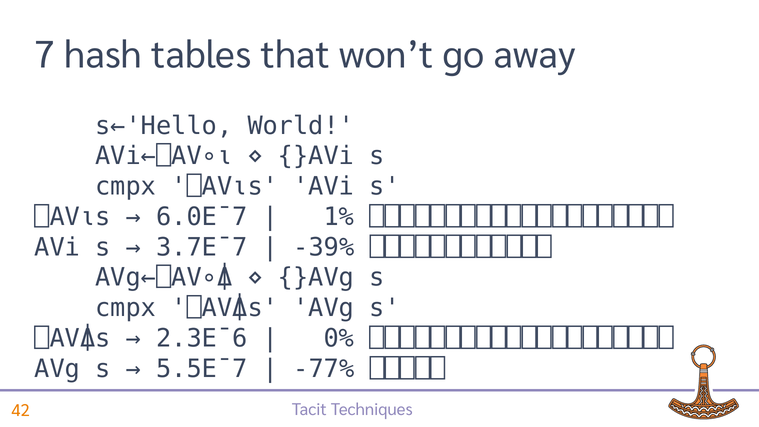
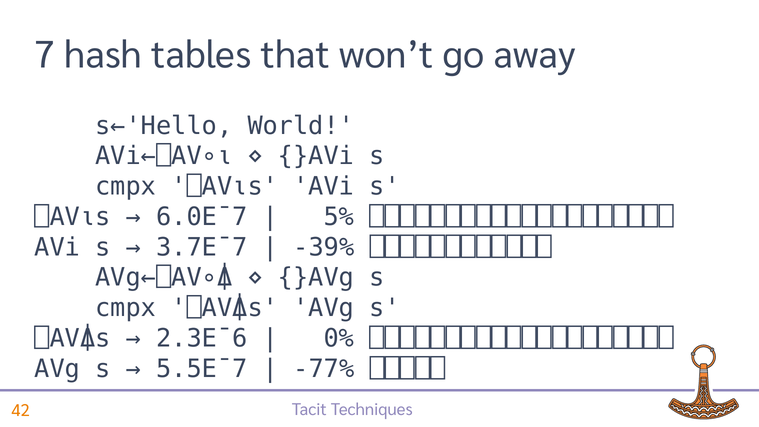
1%: 1% -> 5%
